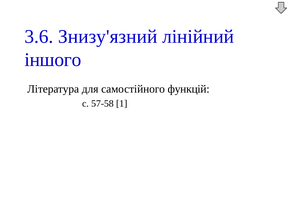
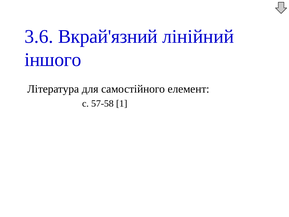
Знизу'язний: Знизу'язний -> Вкрай'язний
функцій: функцій -> елемент
